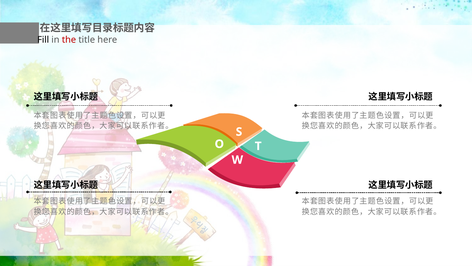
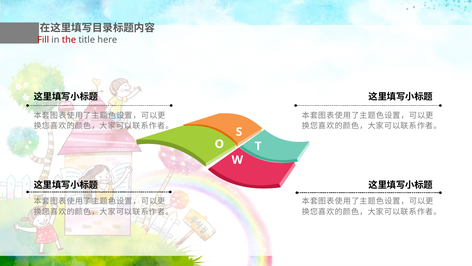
Fill colour: black -> red
